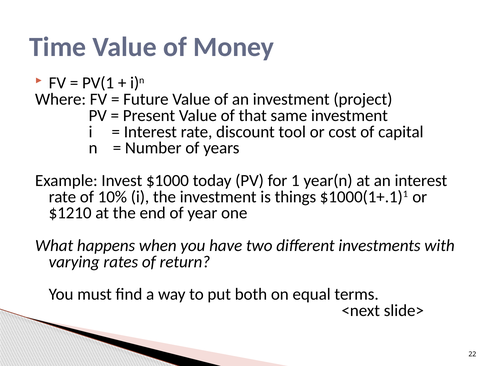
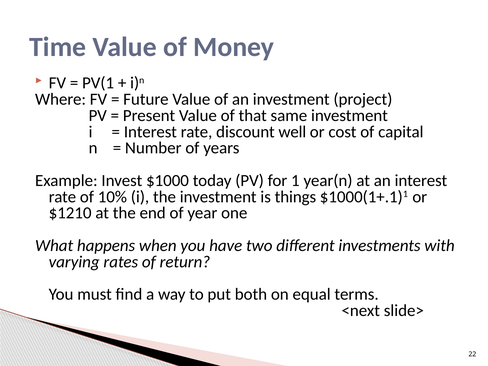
tool: tool -> well
